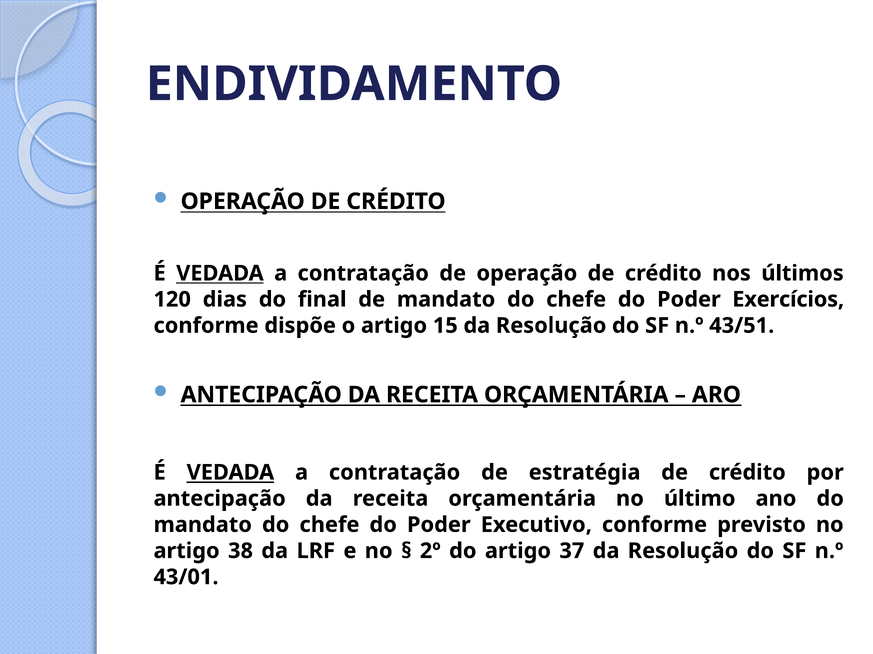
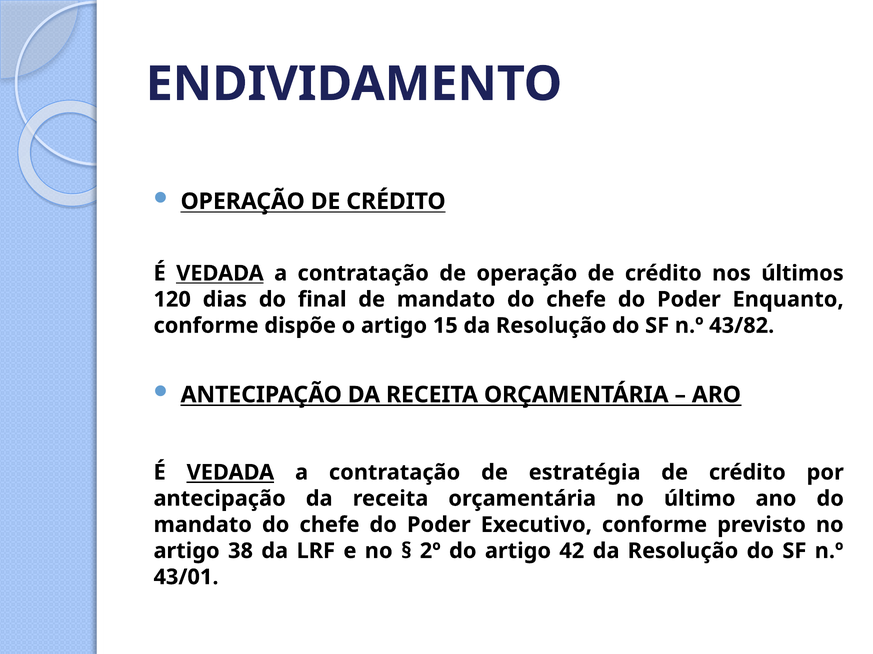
Exercícios: Exercícios -> Enquanto
43/51: 43/51 -> 43/82
37: 37 -> 42
